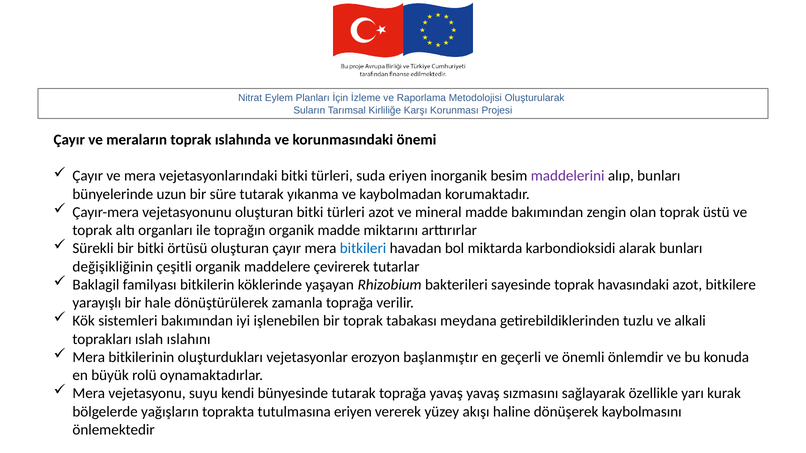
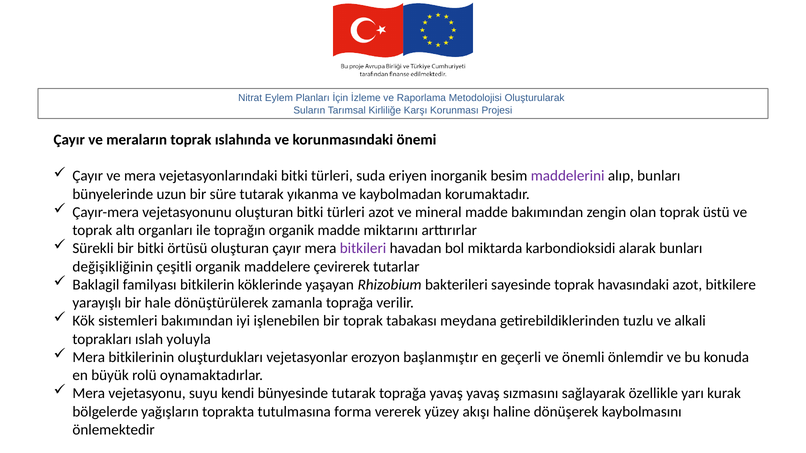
bitkileri colour: blue -> purple
ıslahını: ıslahını -> yoluyla
tutulmasına eriyen: eriyen -> forma
